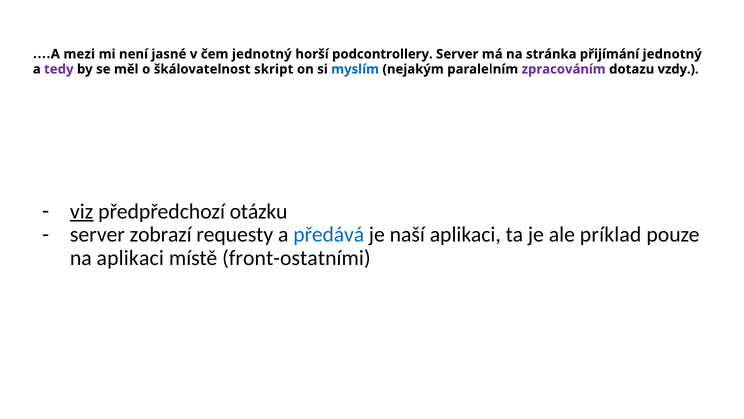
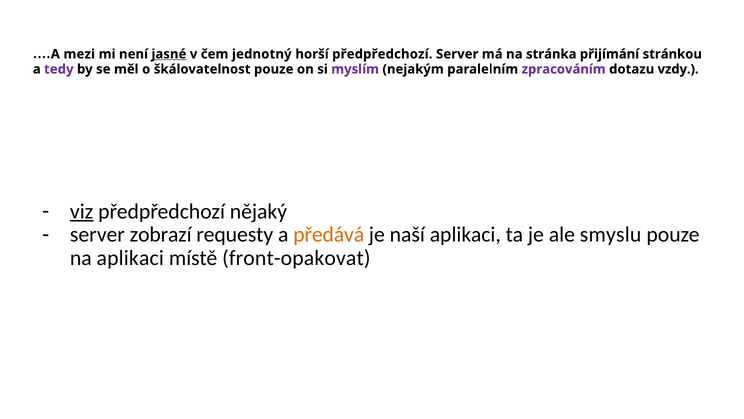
jasné underline: none -> present
horší podcontrollery: podcontrollery -> předpředchozí
přijímání jednotný: jednotný -> stránkou
škálovatelnost skript: skript -> pouze
myslím colour: blue -> purple
otázku: otázku -> nějaký
předává colour: blue -> orange
príklad: príklad -> smyslu
front-ostatními: front-ostatními -> front-opakovat
